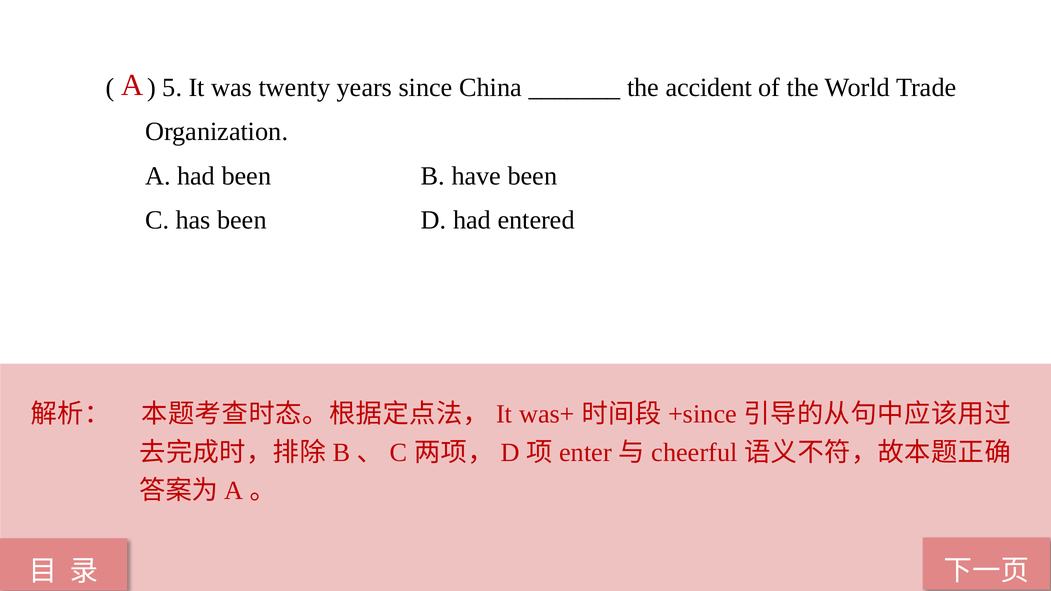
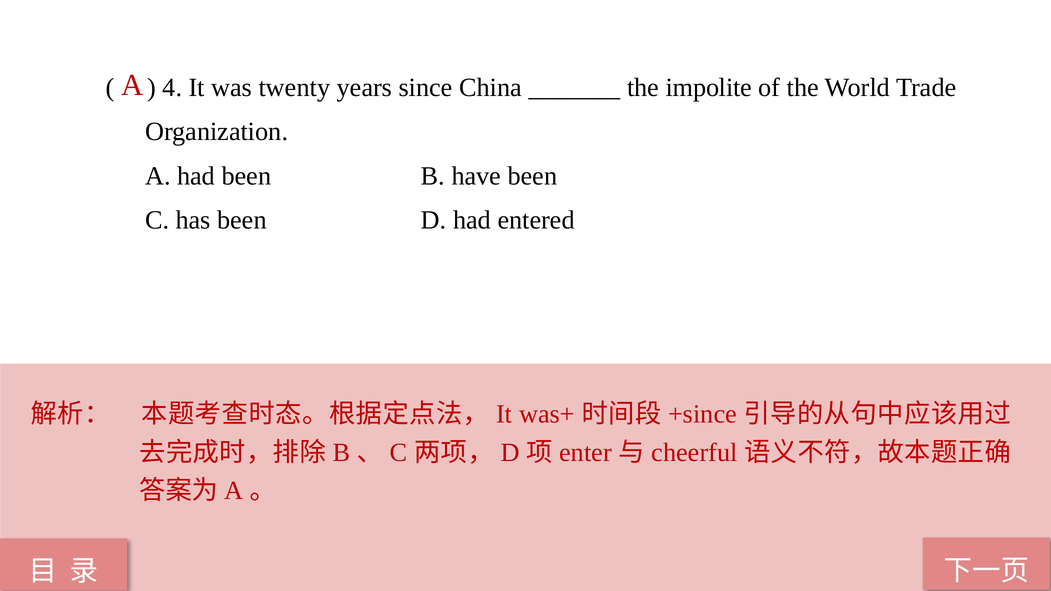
5: 5 -> 4
accident: accident -> impolite
